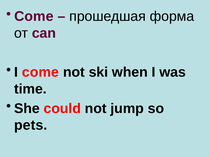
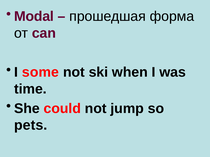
Come at (34, 16): Come -> Modal
I come: come -> some
